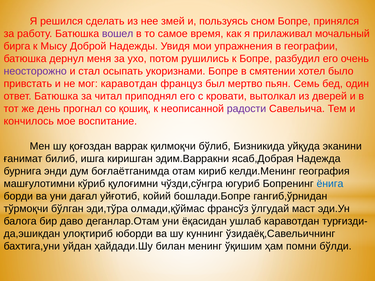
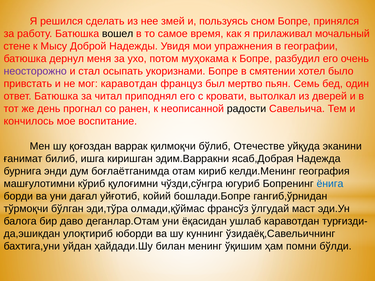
вошел colour: purple -> black
бирга: бирга -> стене
рушились: рушились -> муҳокама
қошиқ: қошиқ -> ранен
радости colour: purple -> black
Бизникида: Бизникида -> Отечестве
